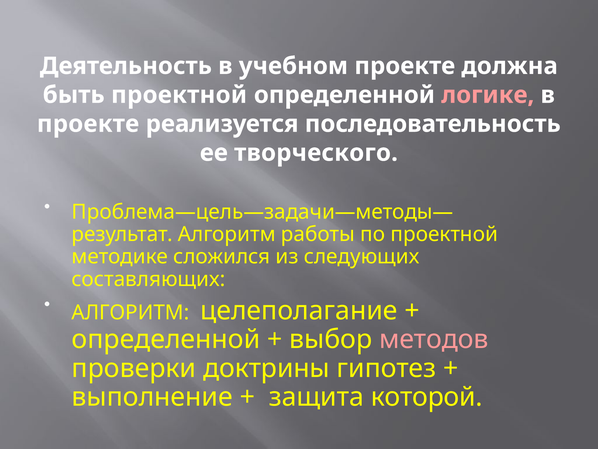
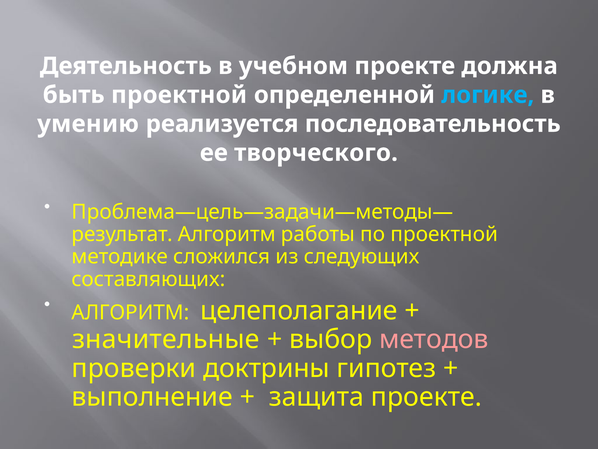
логике colour: pink -> light blue
проекте at (88, 124): проекте -> умению
определенной at (166, 339): определенной -> значительные
защита которой: которой -> проекте
